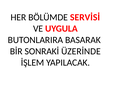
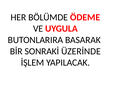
SERVİSİ: SERVİSİ -> ÖDEME
